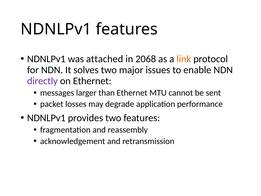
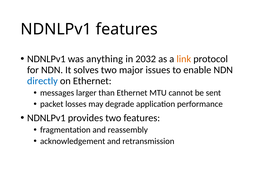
attached: attached -> anything
2068: 2068 -> 2032
directly colour: purple -> blue
